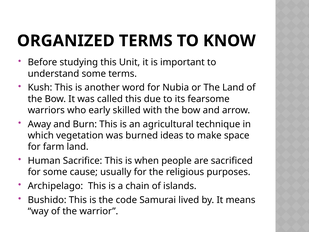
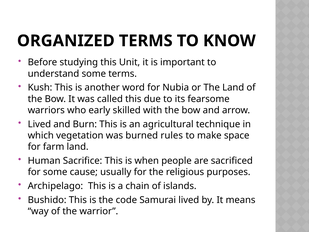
Away at (39, 124): Away -> Lived
ideas: ideas -> rules
